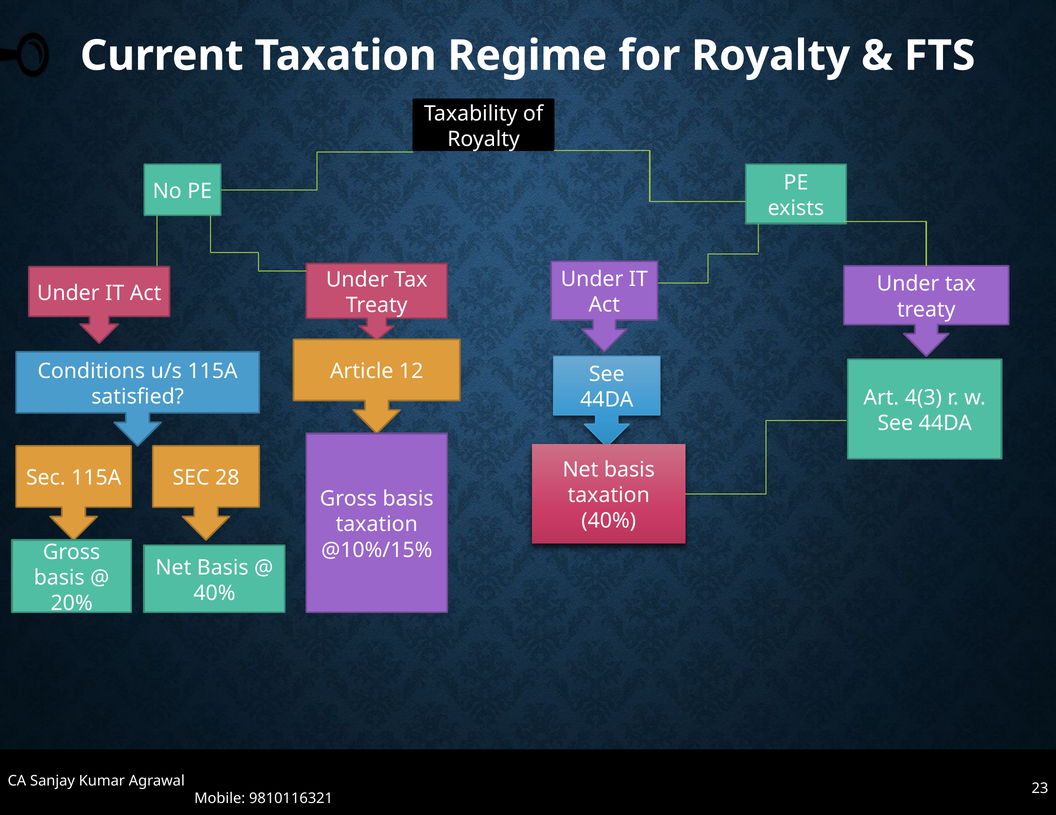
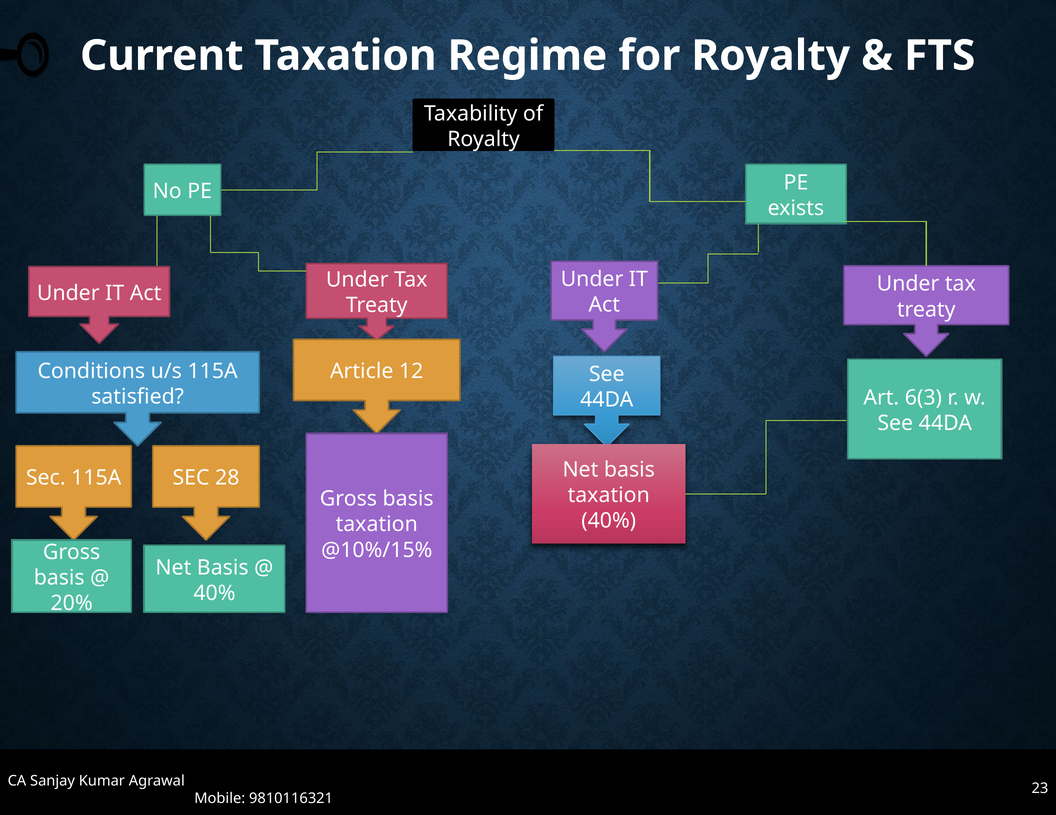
4(3: 4(3 -> 6(3
